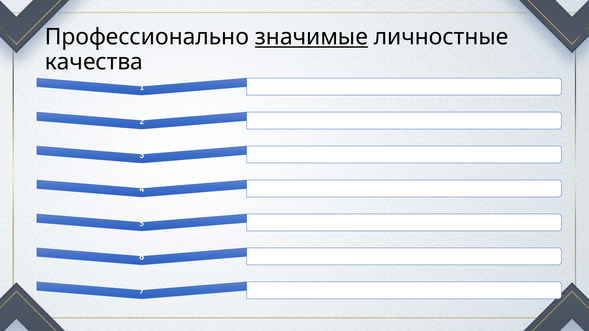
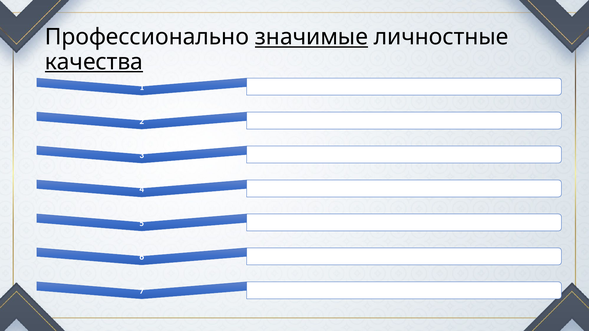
качества underline: none -> present
